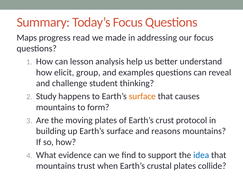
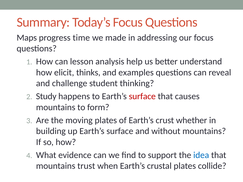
read: read -> time
group: group -> thinks
surface at (142, 96) colour: orange -> red
protocol: protocol -> whether
reasons: reasons -> without
